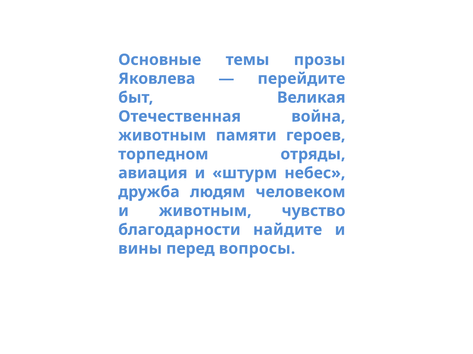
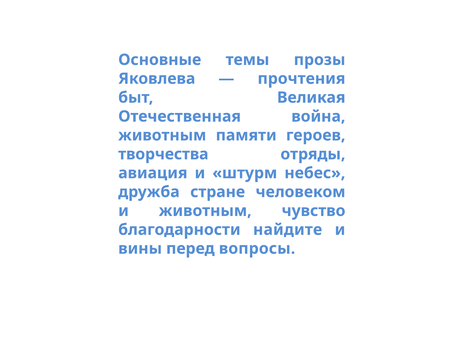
перейдите: перейдите -> прочтения
торпедном: торпедном -> творчества
людям: людям -> стране
